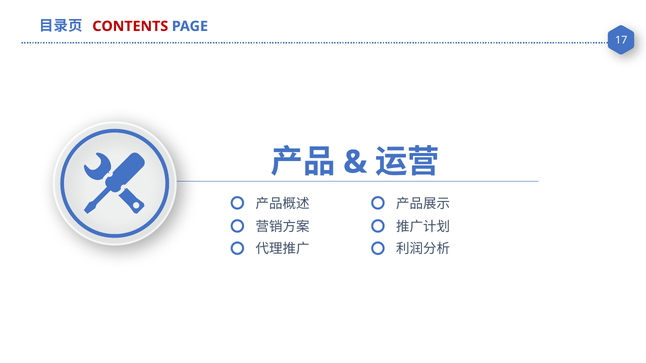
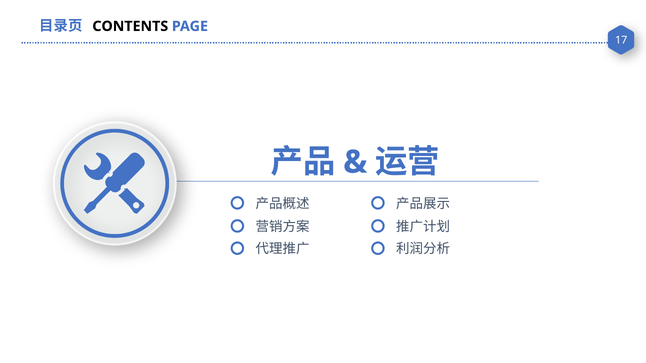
CONTENTS colour: red -> black
